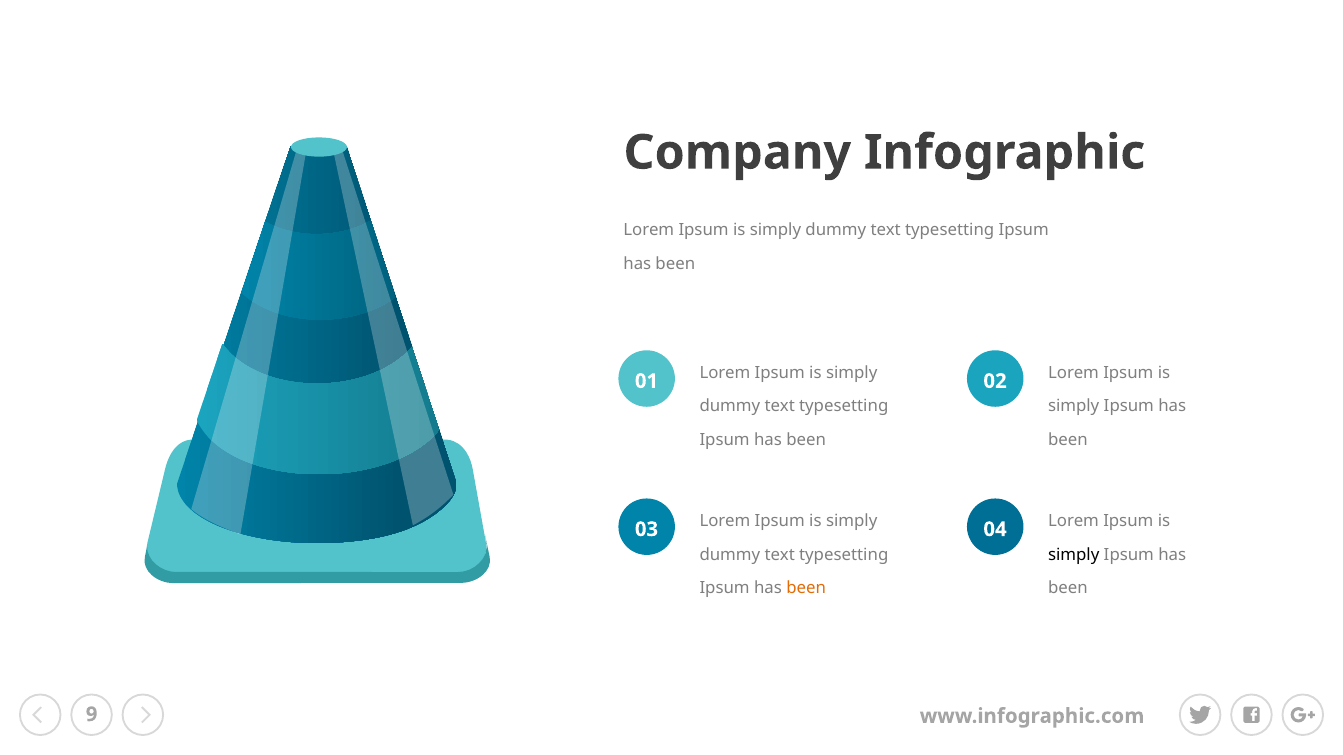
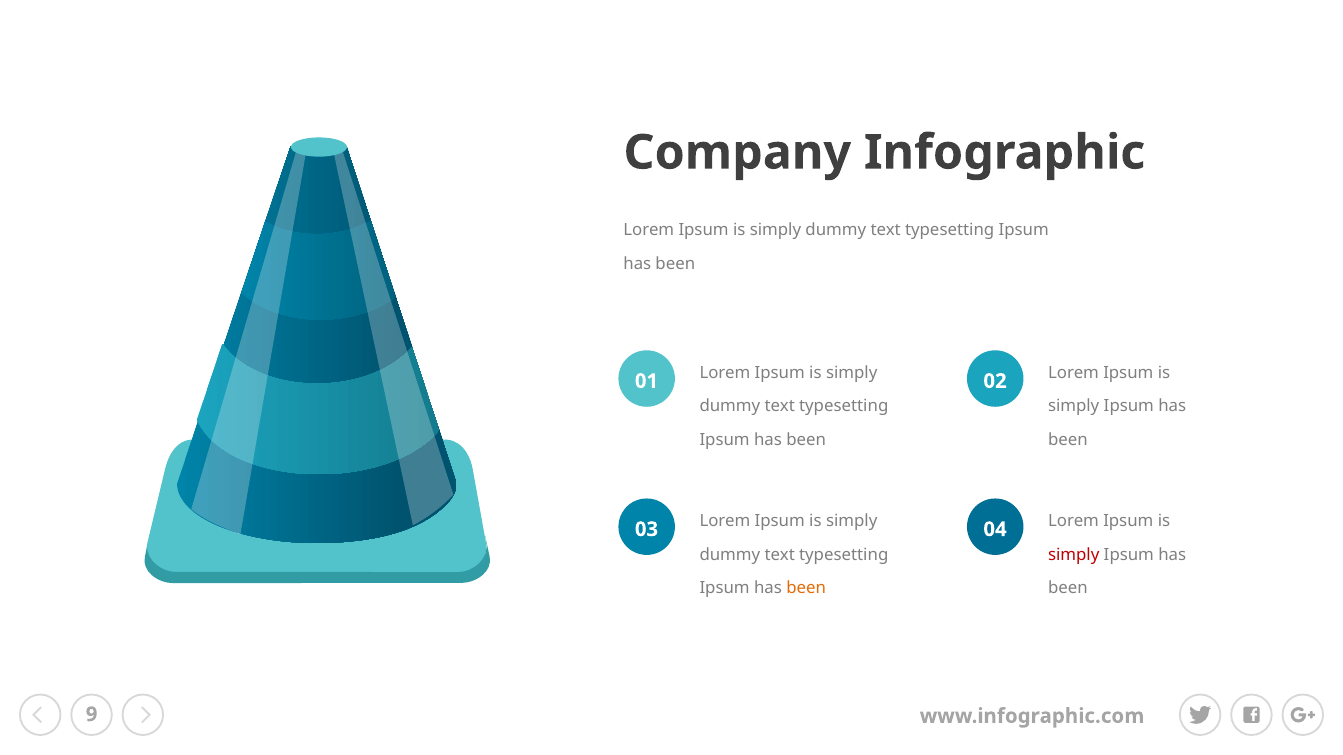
simply at (1074, 555) colour: black -> red
